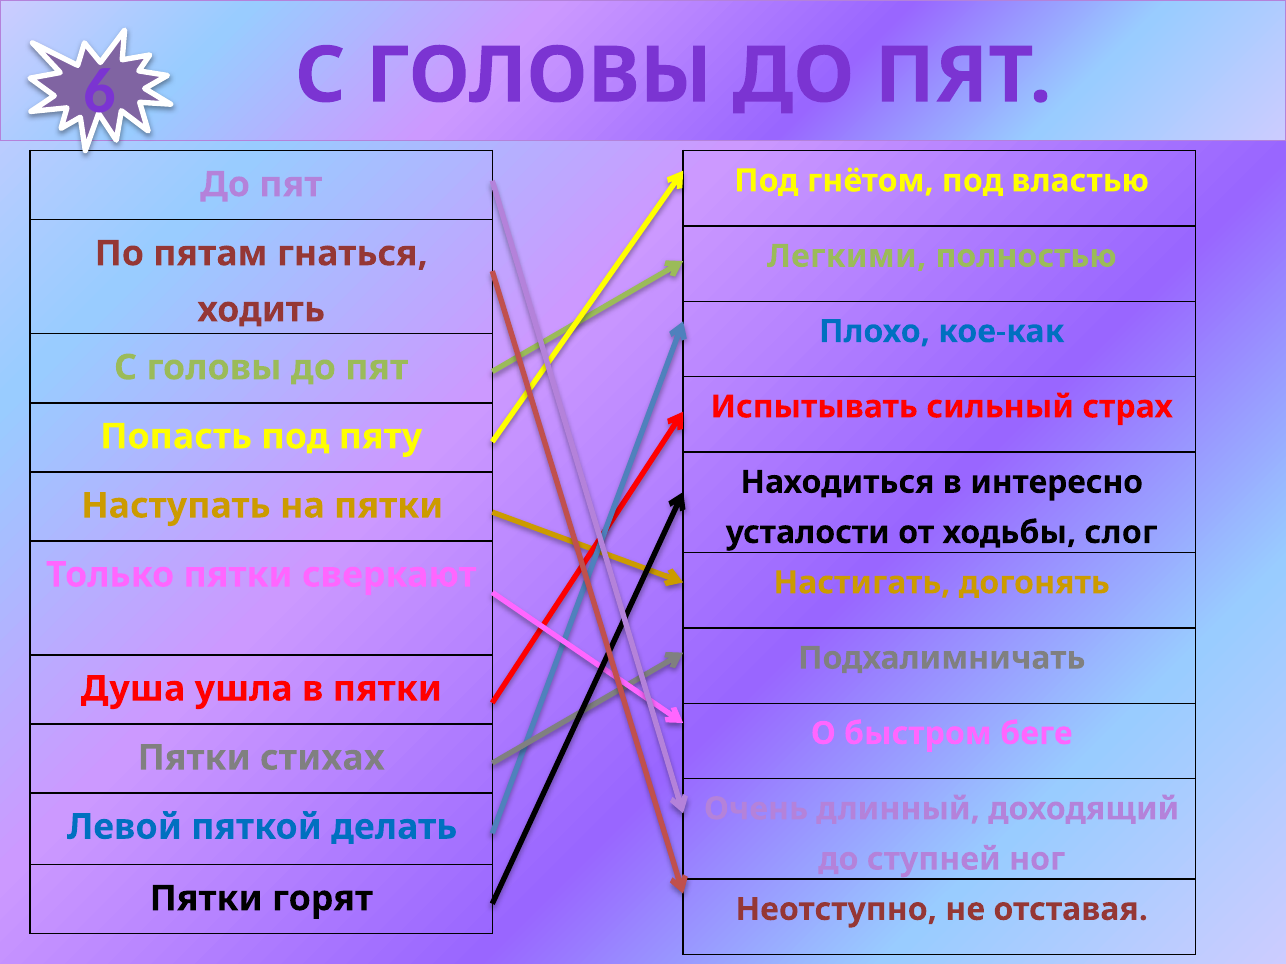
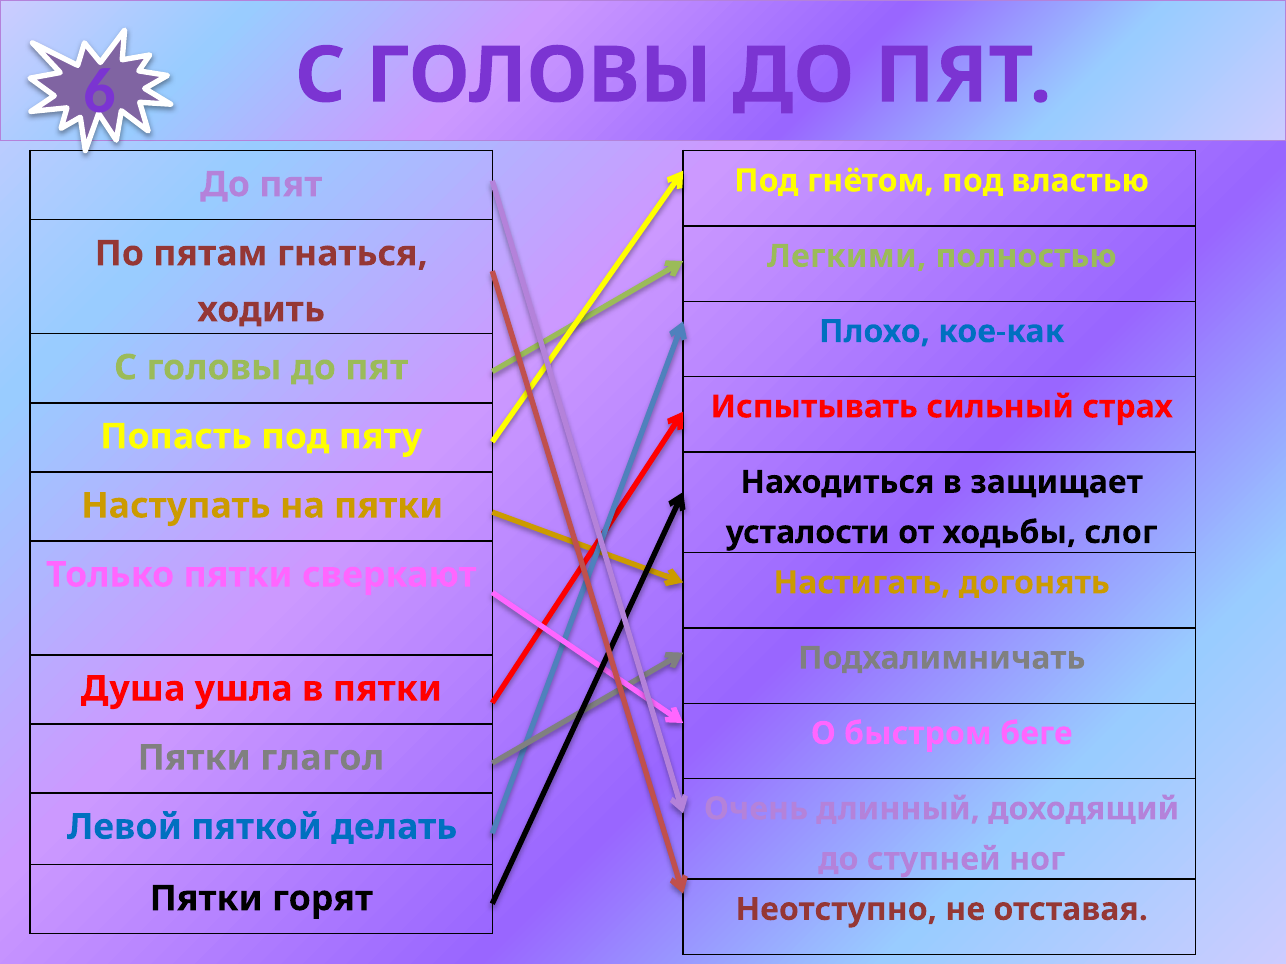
интересно: интересно -> защищает
стихах: стихах -> глагол
